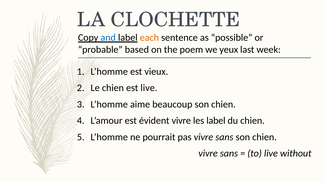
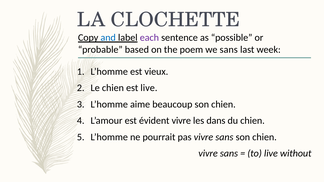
each colour: orange -> purple
we yeux: yeux -> sans
les label: label -> dans
